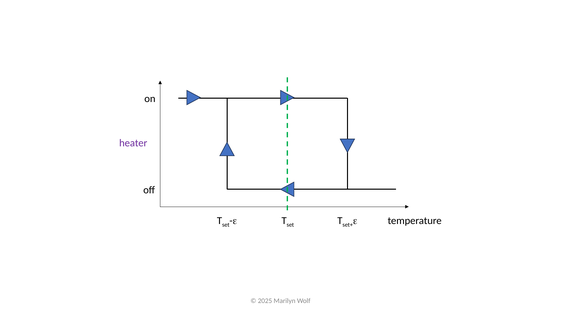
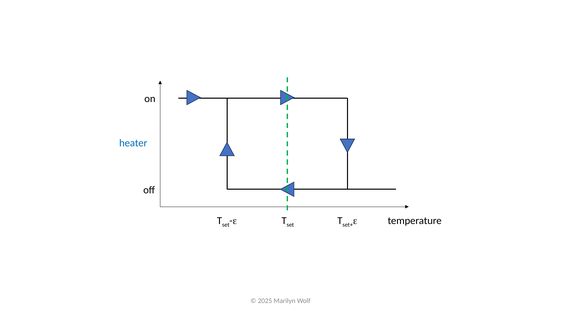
heater colour: purple -> blue
